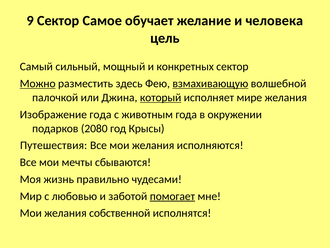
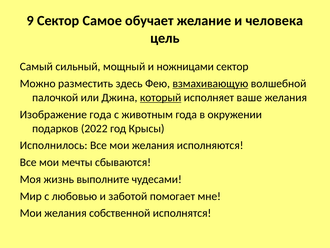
конкретных: конкретных -> ножницами
Можно underline: present -> none
мире: мире -> ваше
2080: 2080 -> 2022
Путешествия: Путешествия -> Исполнилось
правильно: правильно -> выполните
помогает underline: present -> none
